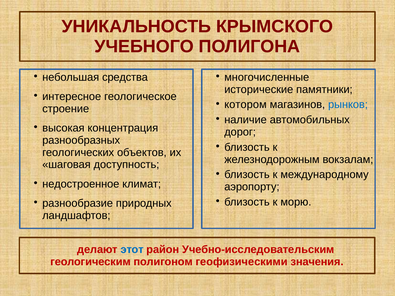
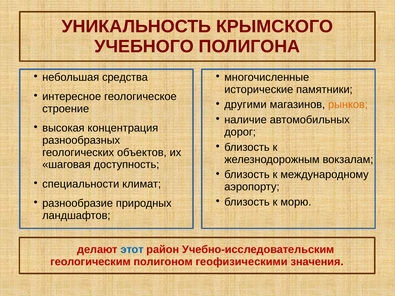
котором: котором -> другими
рынков colour: blue -> orange
недостроенное: недостроенное -> специальности
